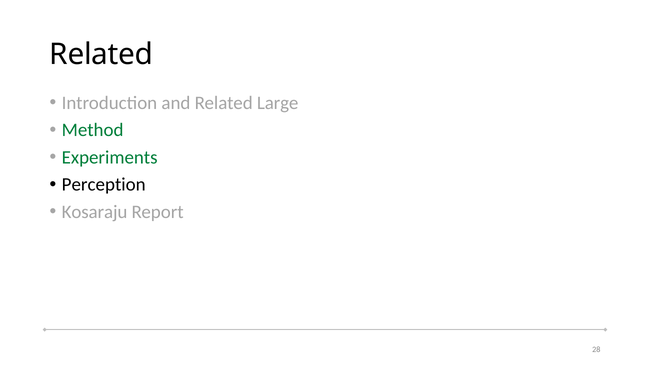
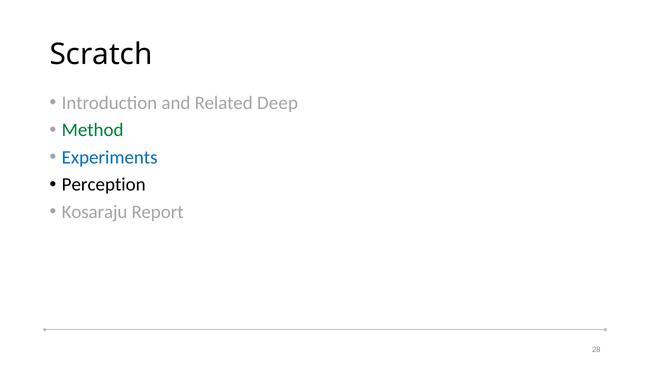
Related at (101, 55): Related -> Scratch
Large: Large -> Deep
Experiments colour: green -> blue
